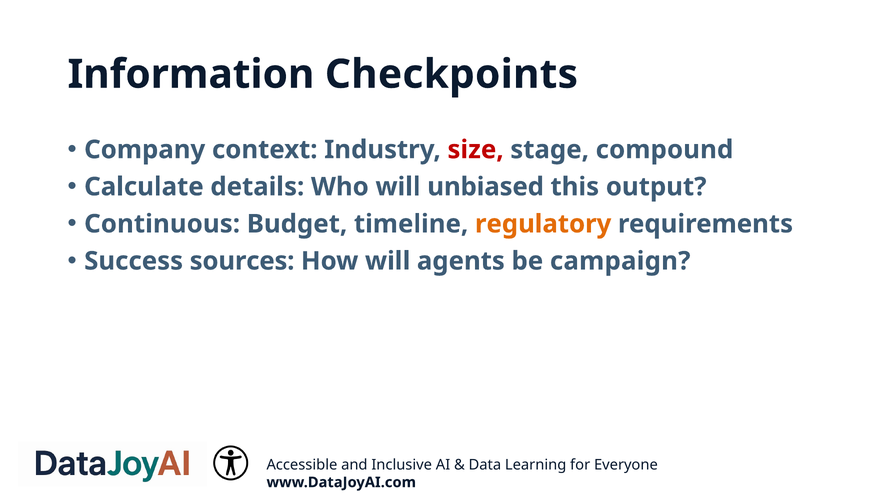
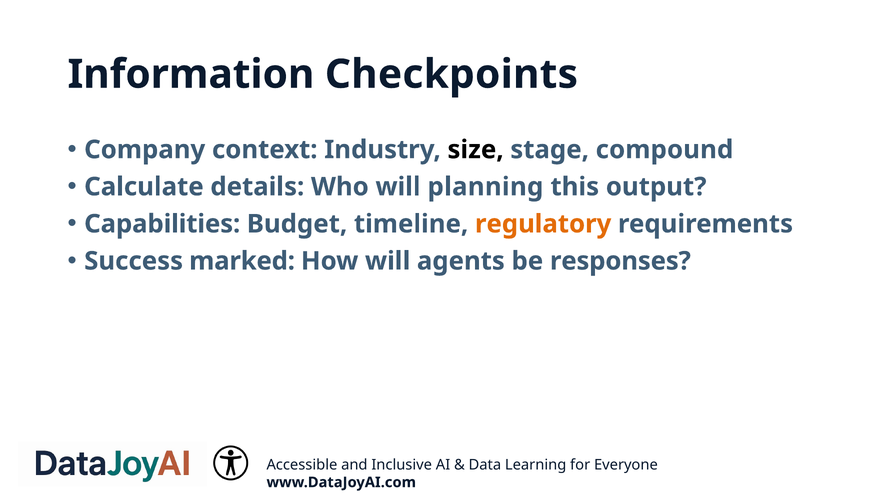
size colour: red -> black
unbiased: unbiased -> planning
Continuous: Continuous -> Capabilities
sources: sources -> marked
campaign: campaign -> responses
